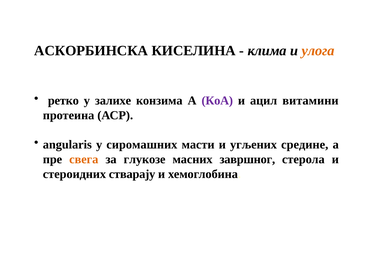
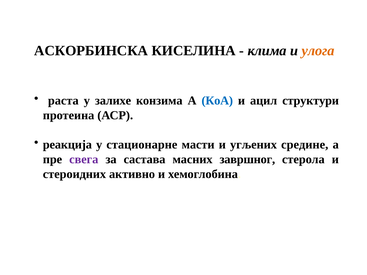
ретко: ретко -> раста
КоА colour: purple -> blue
витамини: витамини -> структури
angularis: angularis -> реакција
сиромашних: сиромашних -> стационарне
свега colour: orange -> purple
глукозе: глукозе -> састава
стварају: стварају -> активно
